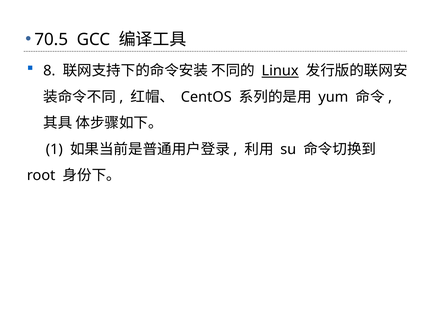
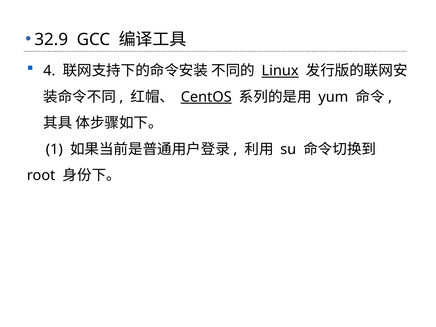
70.5: 70.5 -> 32.9
8: 8 -> 4
CentOS underline: none -> present
